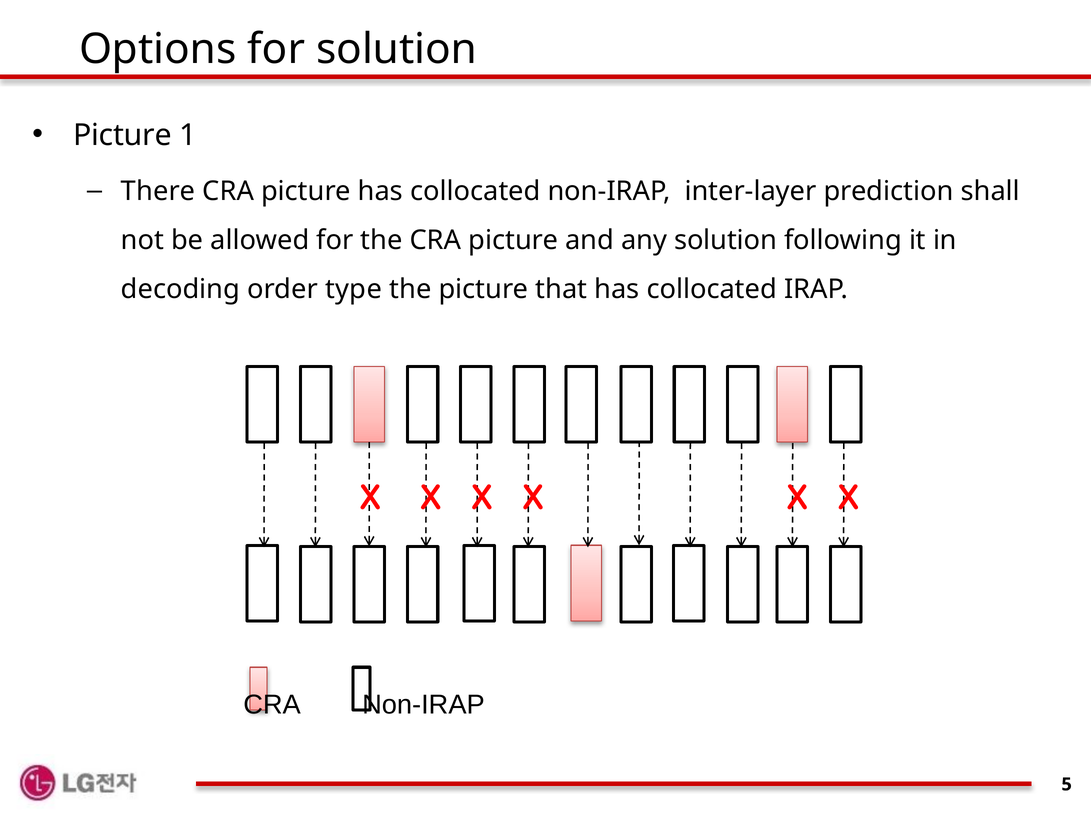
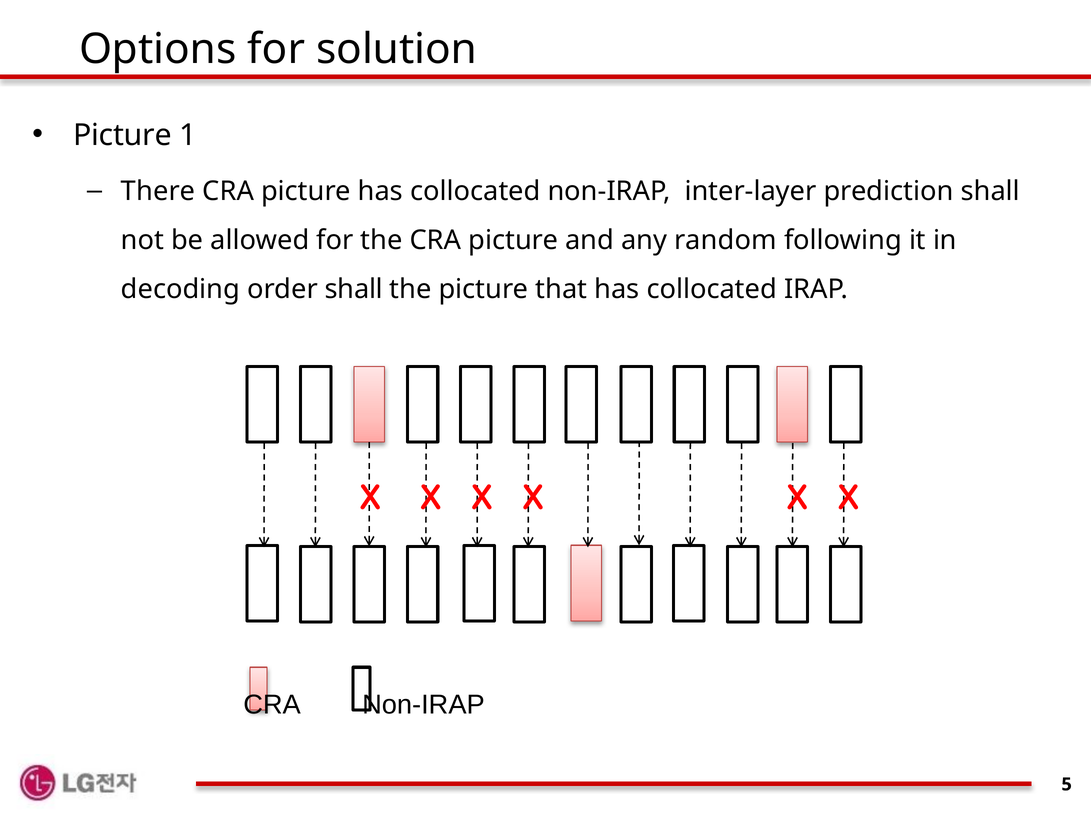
any solution: solution -> random
order type: type -> shall
